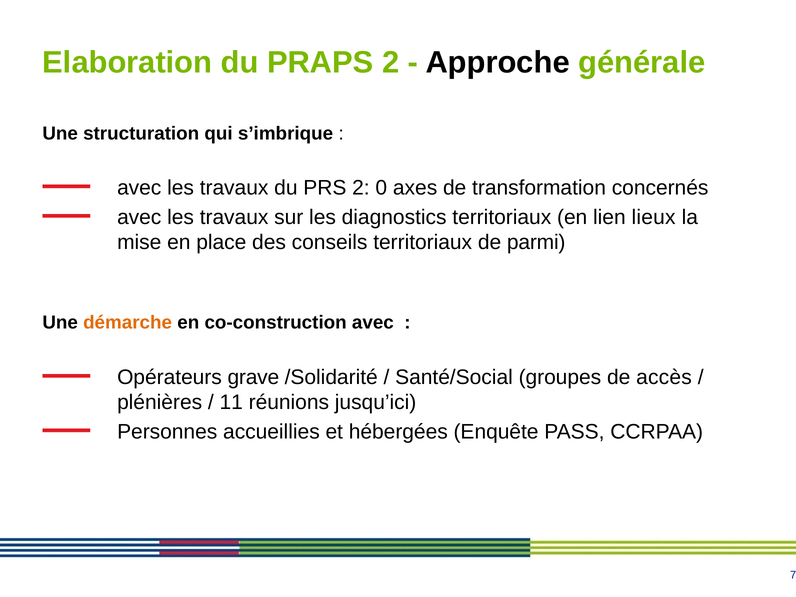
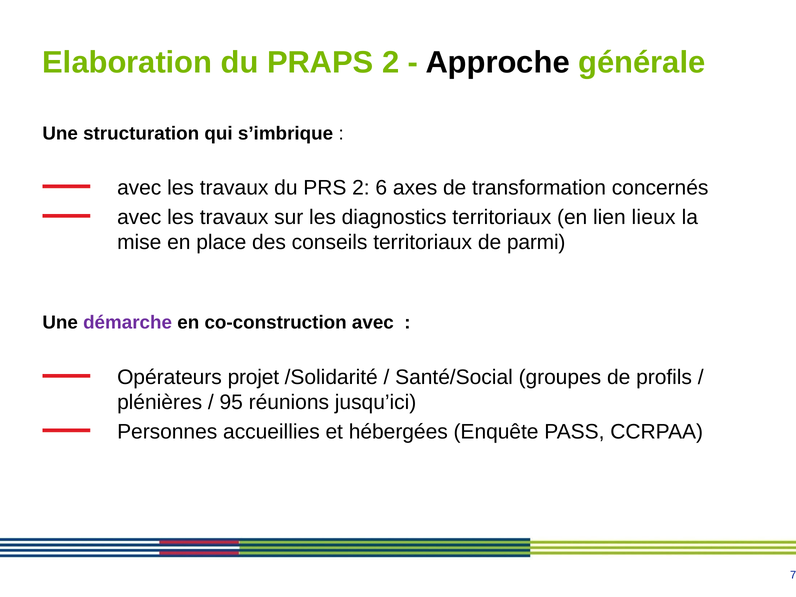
0: 0 -> 6
démarche colour: orange -> purple
grave: grave -> projet
accès: accès -> profils
11: 11 -> 95
